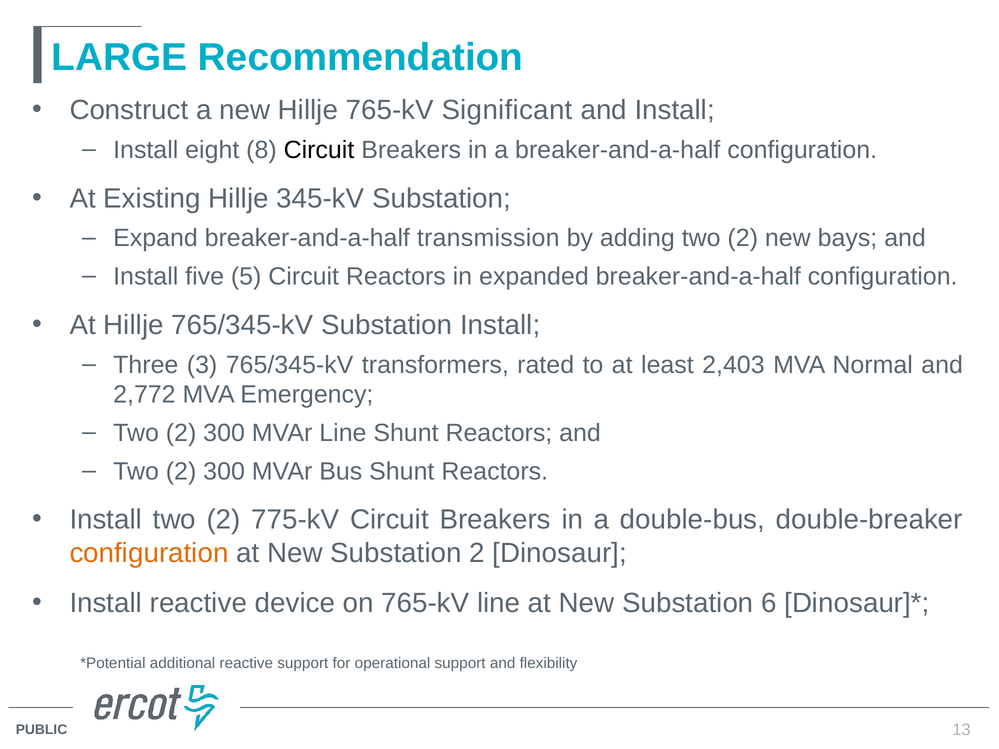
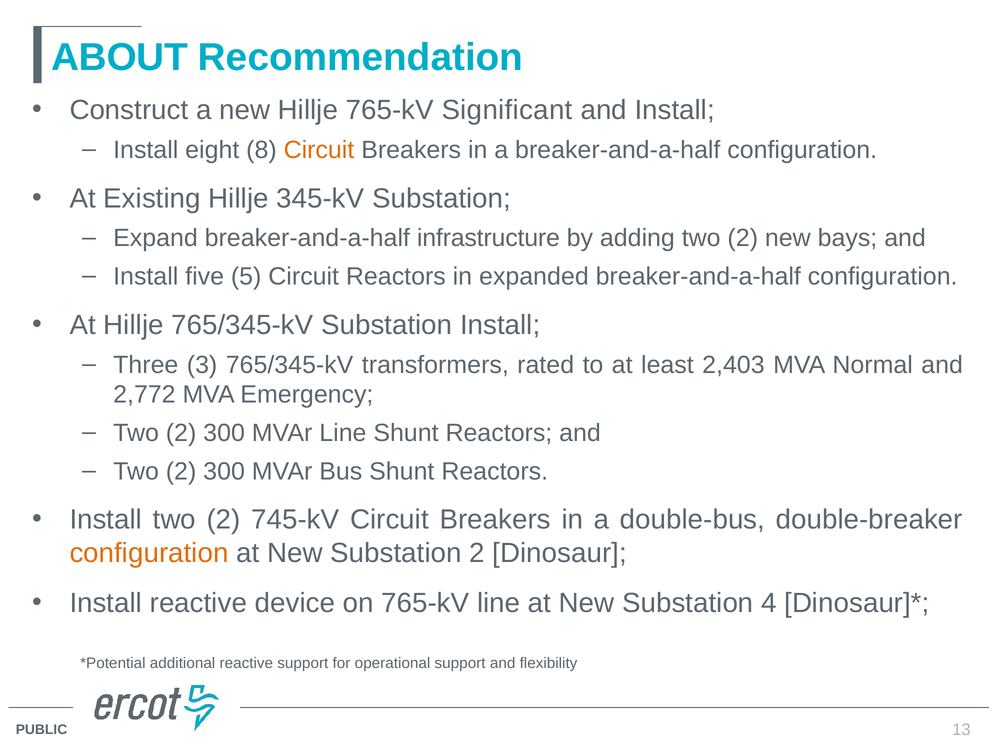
LARGE: LARGE -> ABOUT
Circuit at (319, 150) colour: black -> orange
transmission: transmission -> infrastructure
775-kV: 775-kV -> 745-kV
6: 6 -> 4
